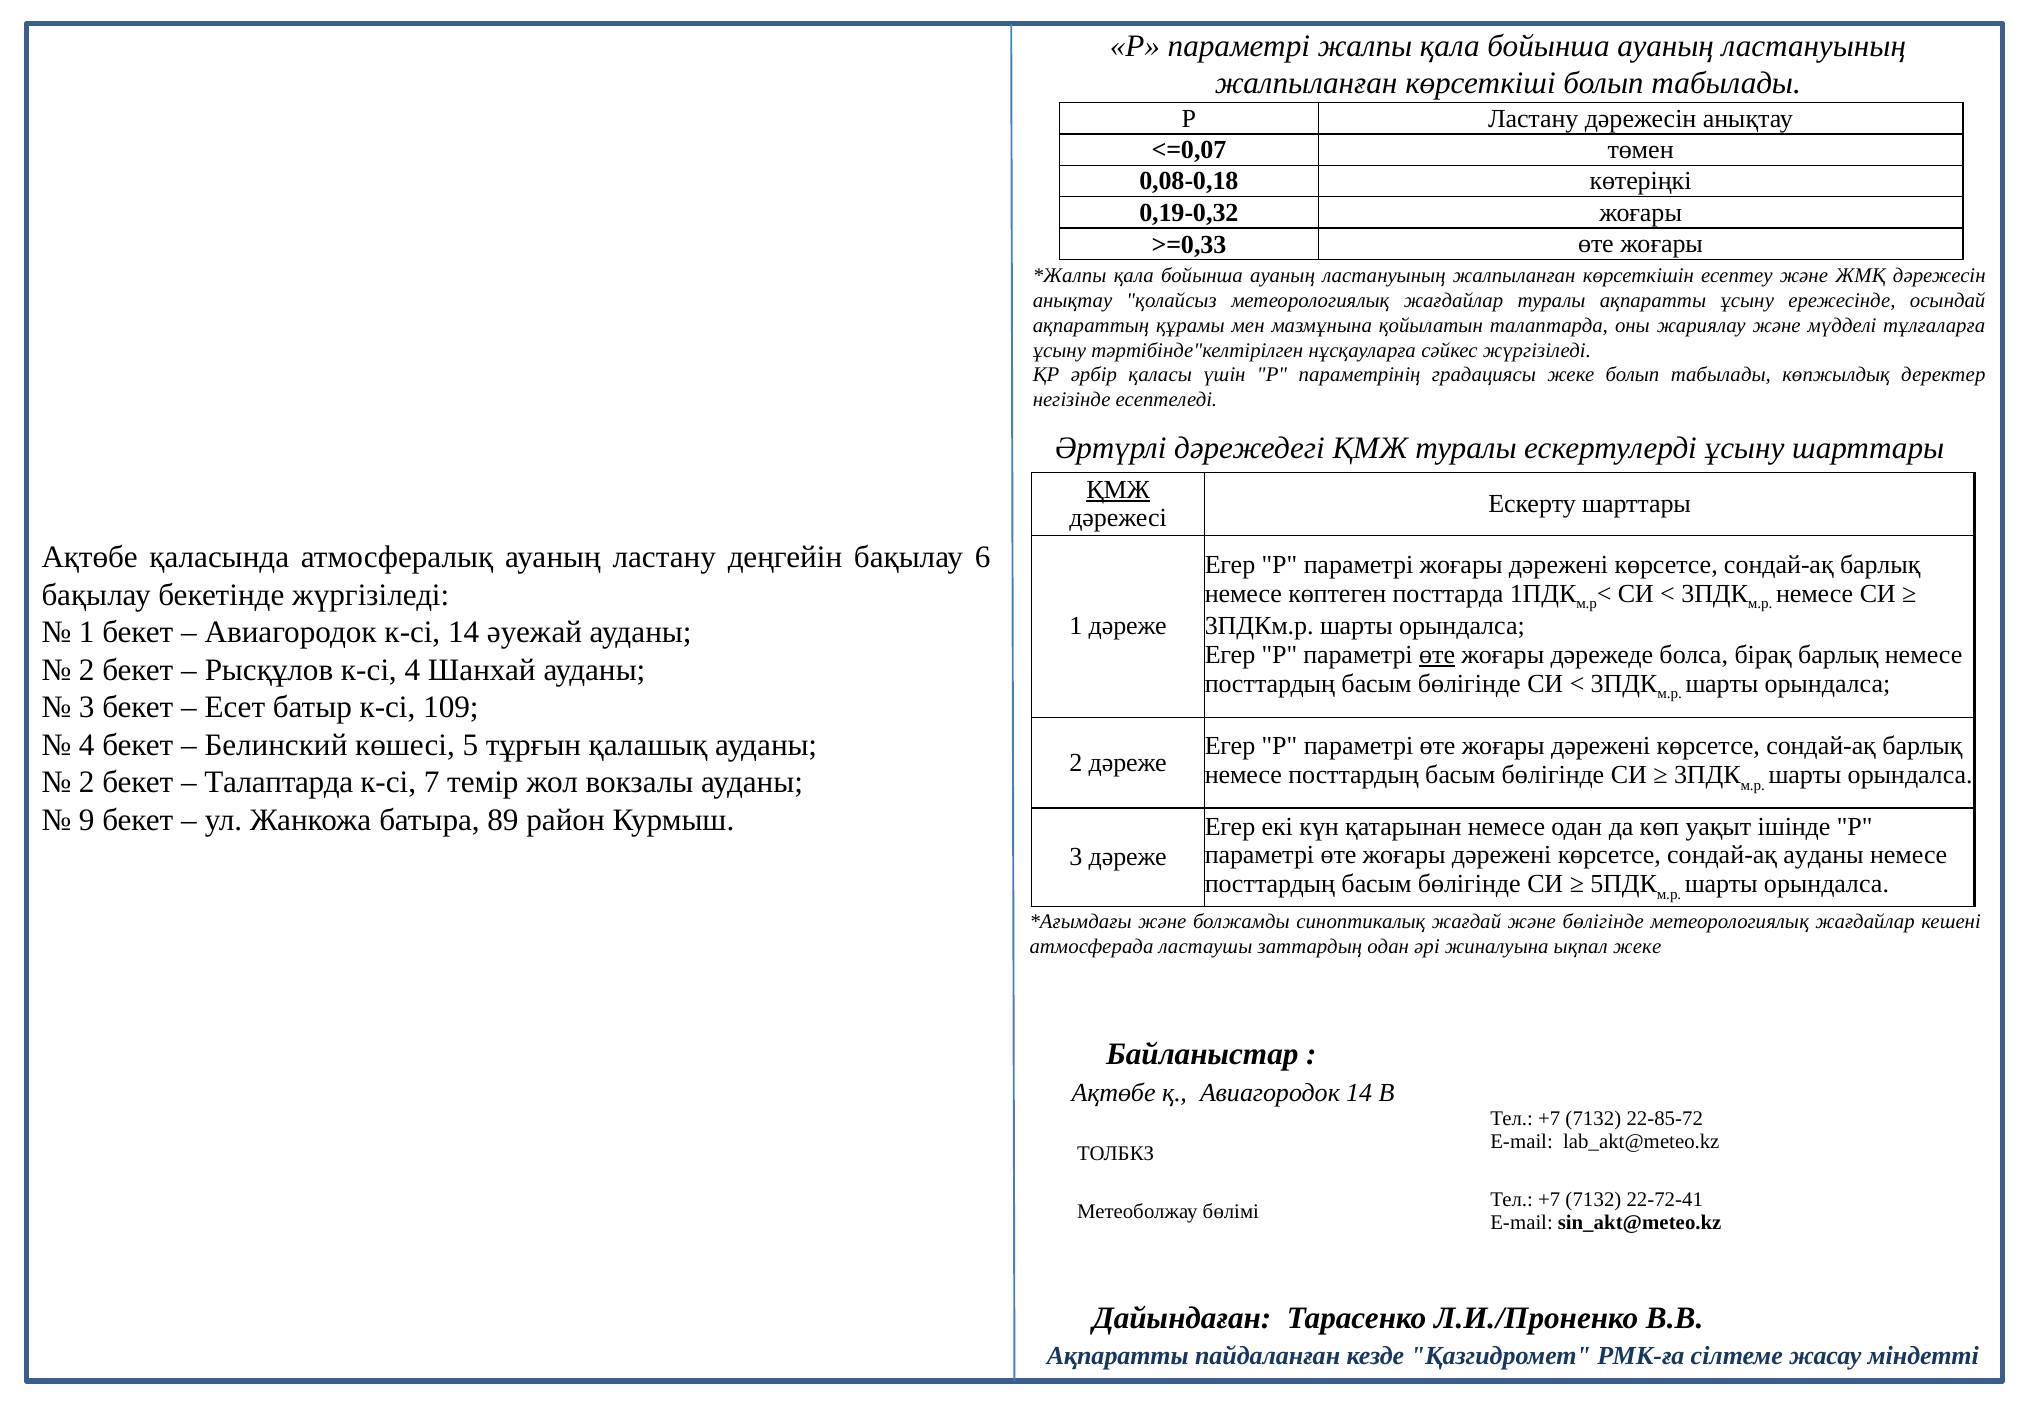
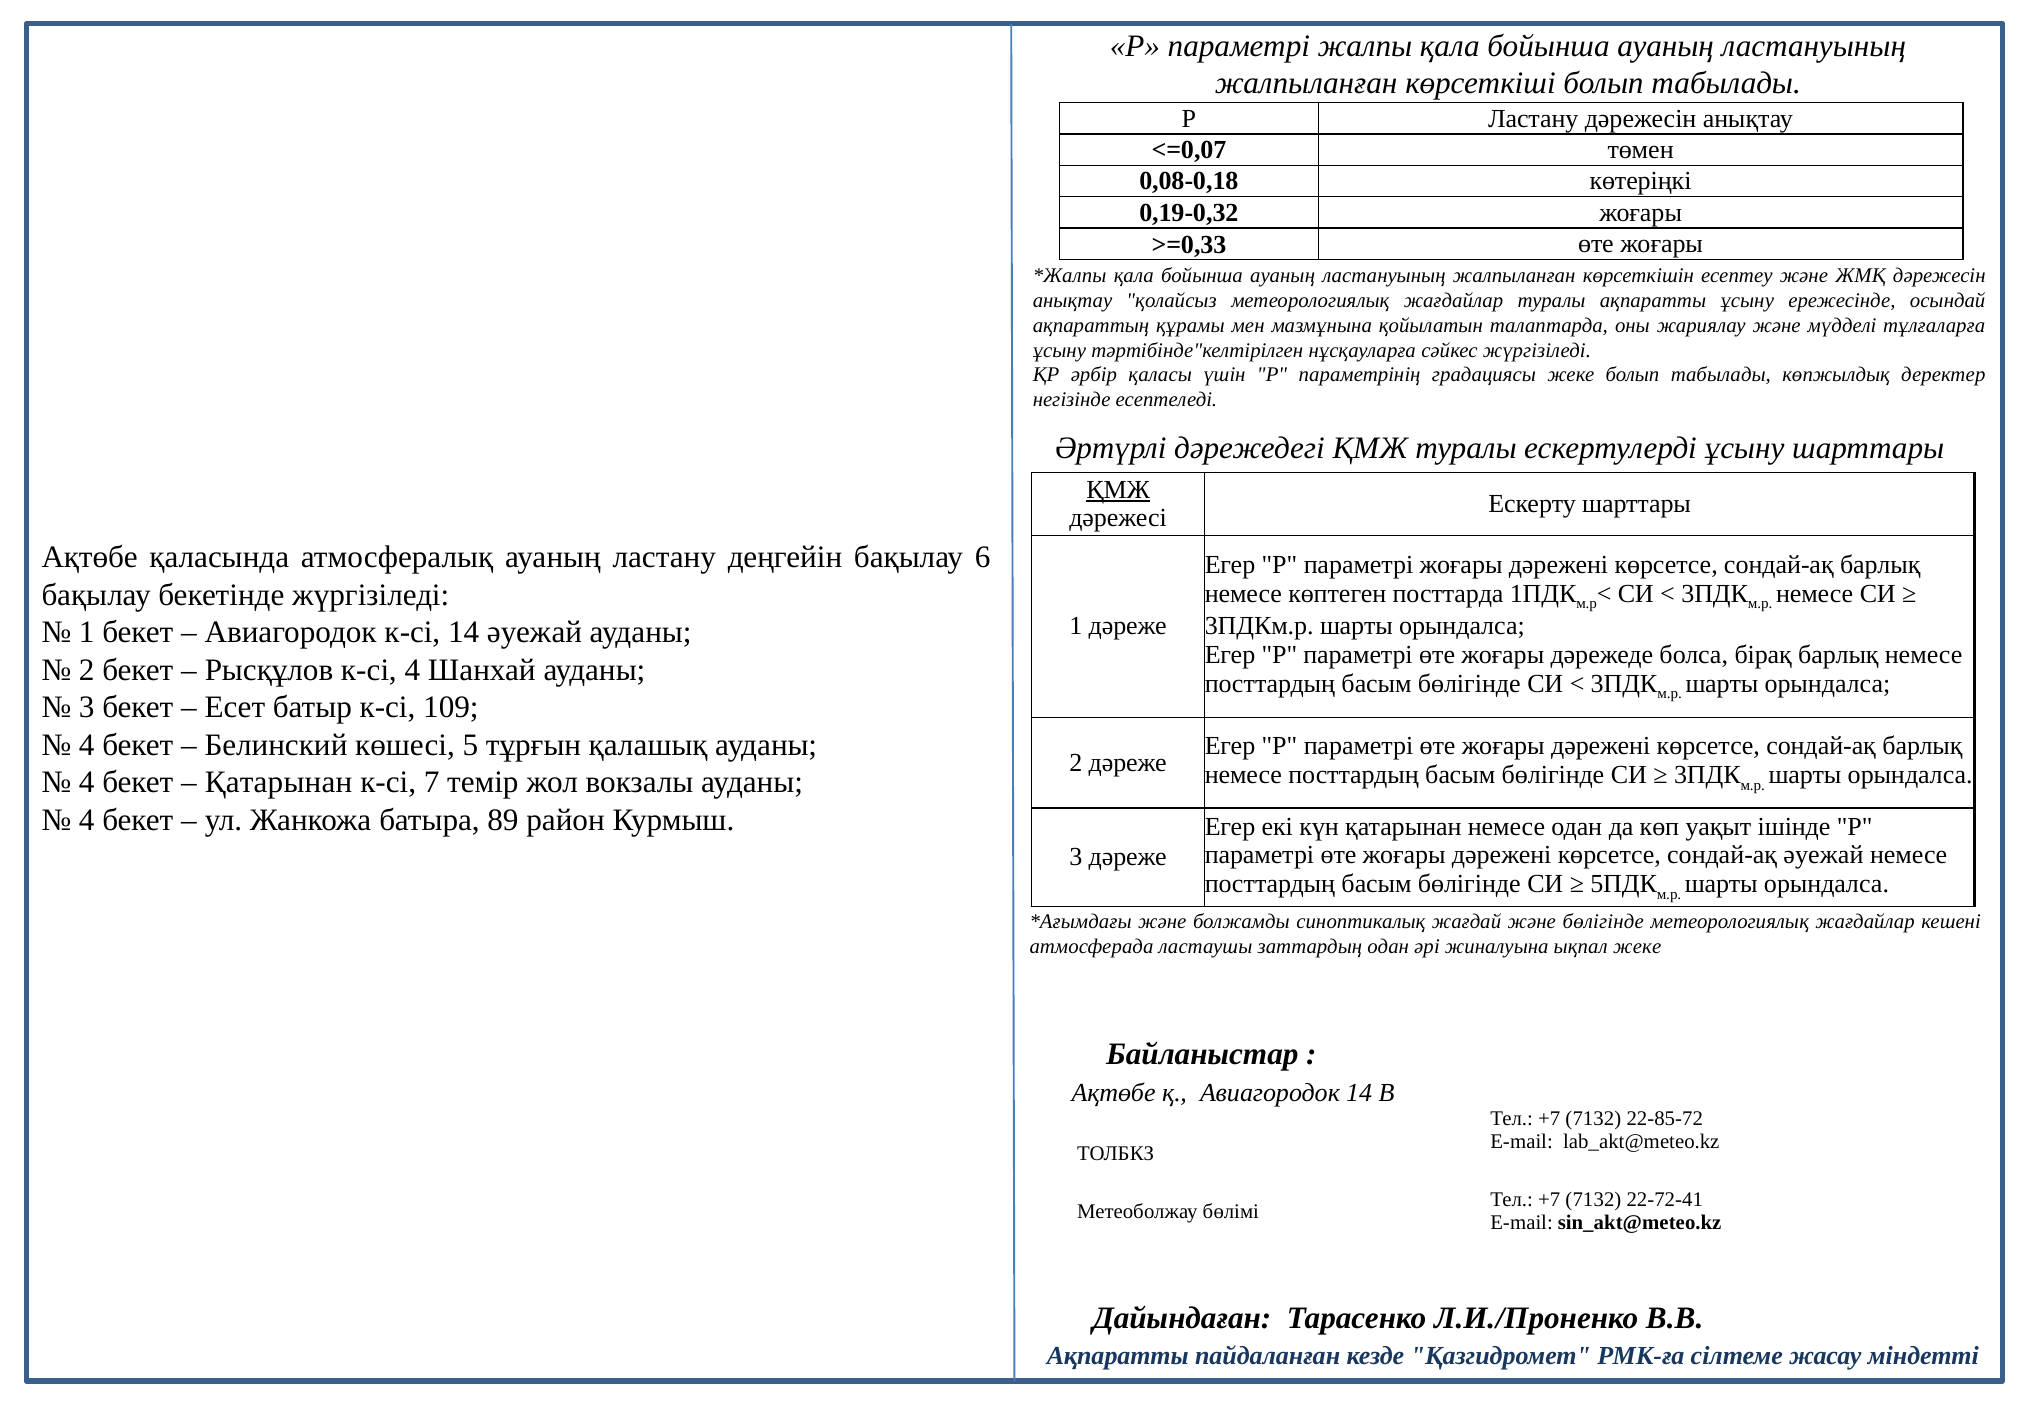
өте at (1437, 655) underline: present -> none
2 at (87, 782): 2 -> 4
Талаптарда at (279, 782): Талаптарда -> Қатарынан
9 at (87, 820): 9 -> 4
сондай-ақ ауданы: ауданы -> әуежай
